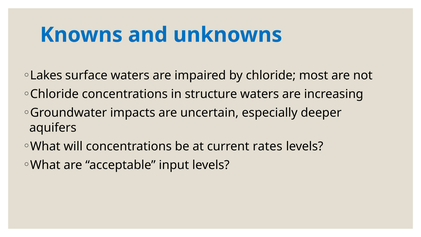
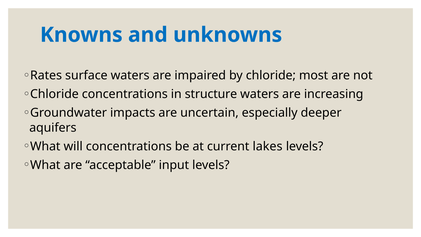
Lakes: Lakes -> Rates
rates: rates -> lakes
